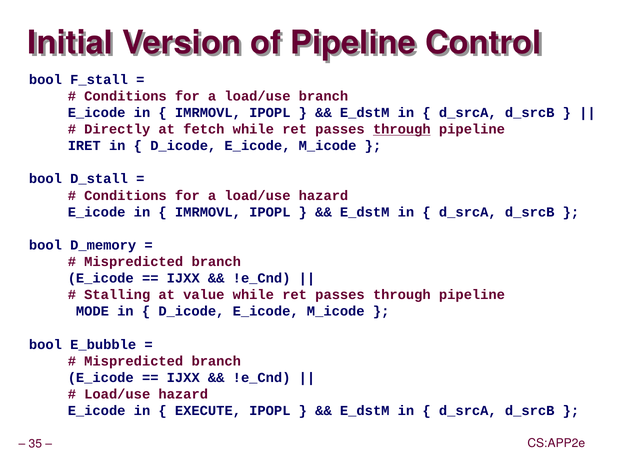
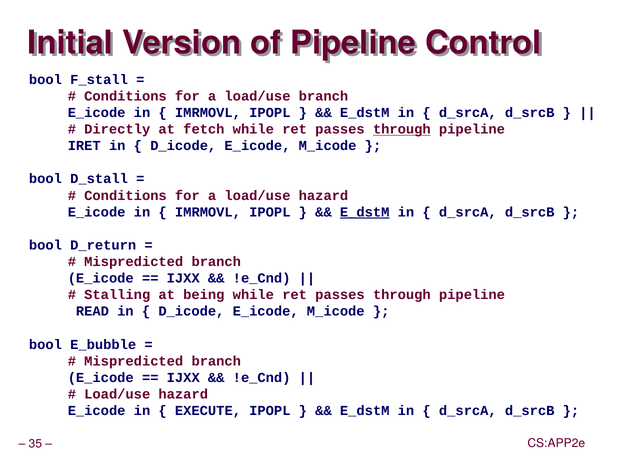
E_dstM at (365, 212) underline: none -> present
D_memory: D_memory -> D_return
value: value -> being
MODE: MODE -> READ
